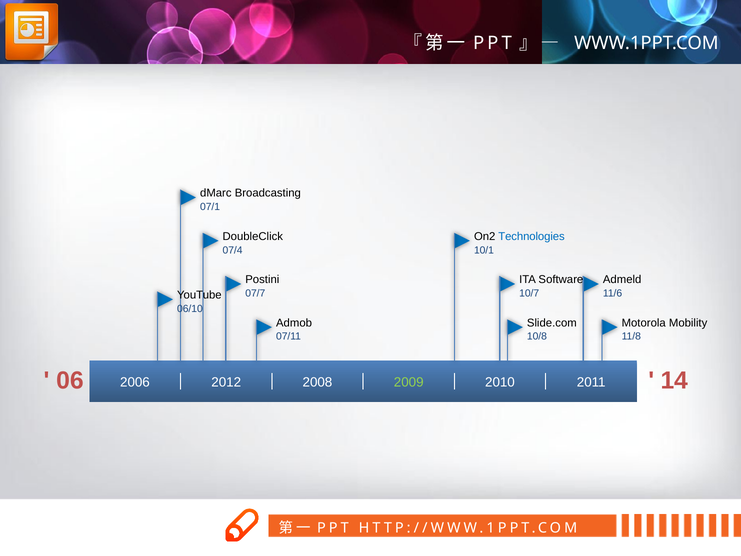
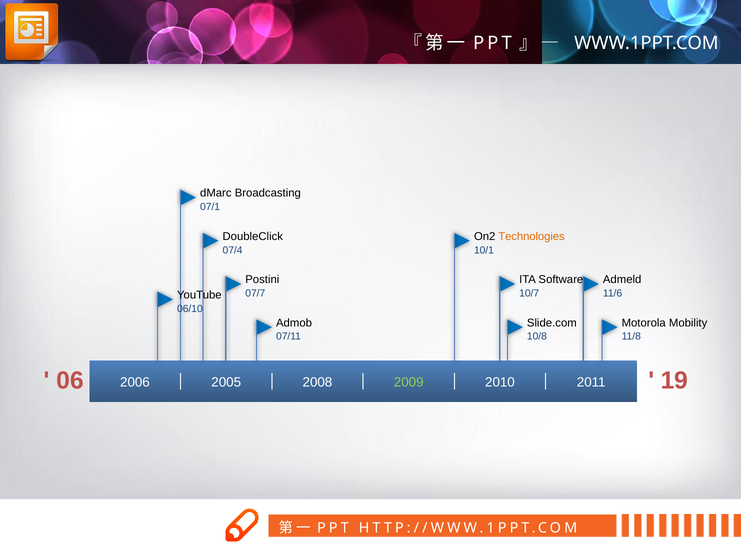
Technologies colour: blue -> orange
2012: 2012 -> 2005
14: 14 -> 19
